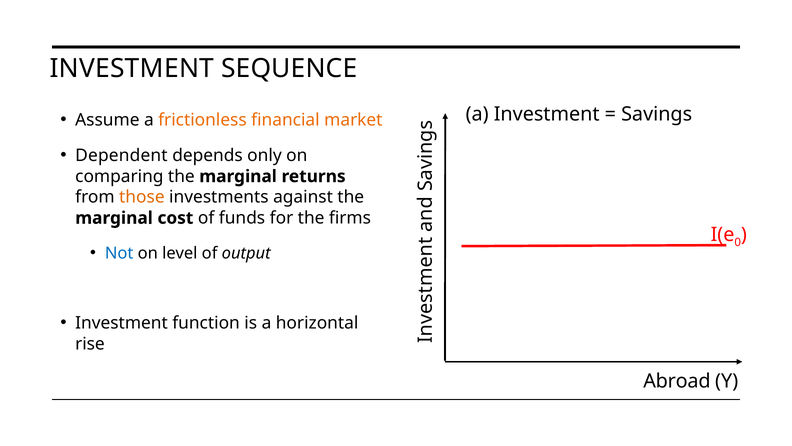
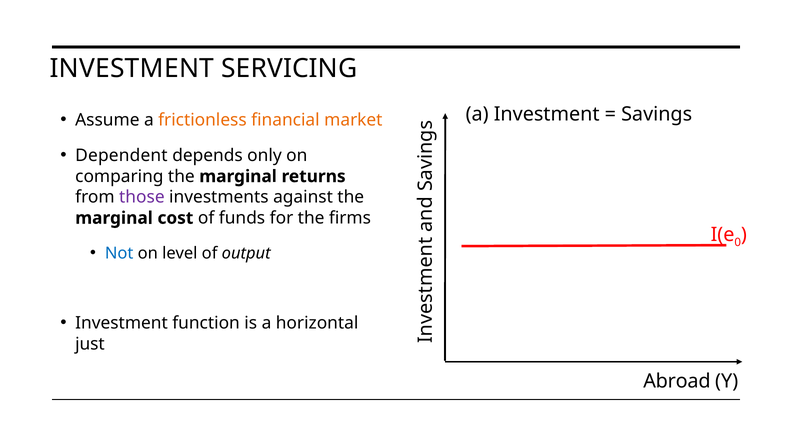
SEQUENCE: SEQUENCE -> SERVICING
those colour: orange -> purple
rise: rise -> just
